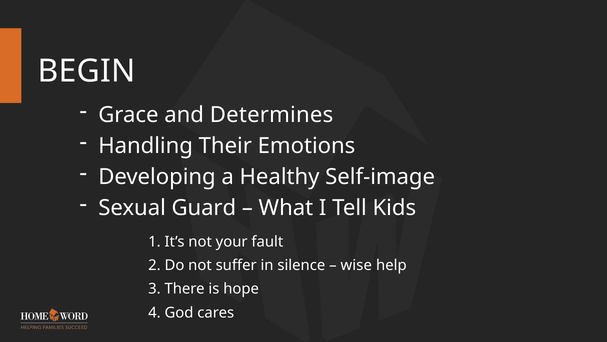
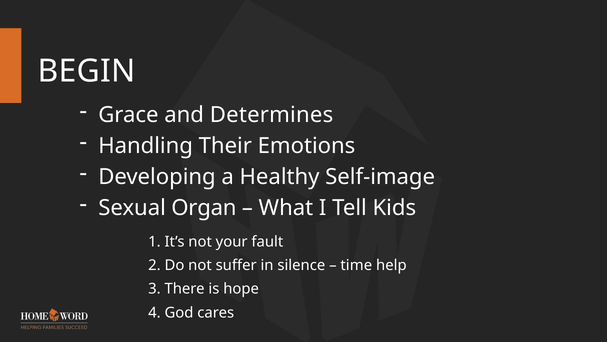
Guard: Guard -> Organ
wise: wise -> time
